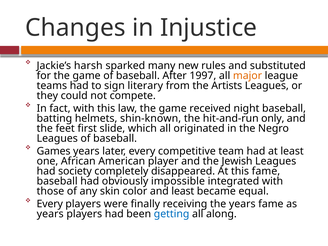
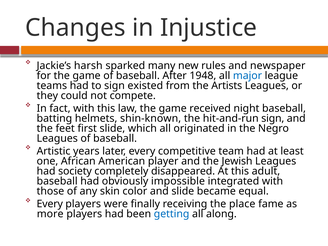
substituted: substituted -> newspaper
1997: 1997 -> 1948
major colour: orange -> blue
literary: literary -> existed
hit-and-run only: only -> sign
Games: Games -> Artistic
this fame: fame -> adult
and least: least -> slide
the years: years -> place
years at (50, 214): years -> more
